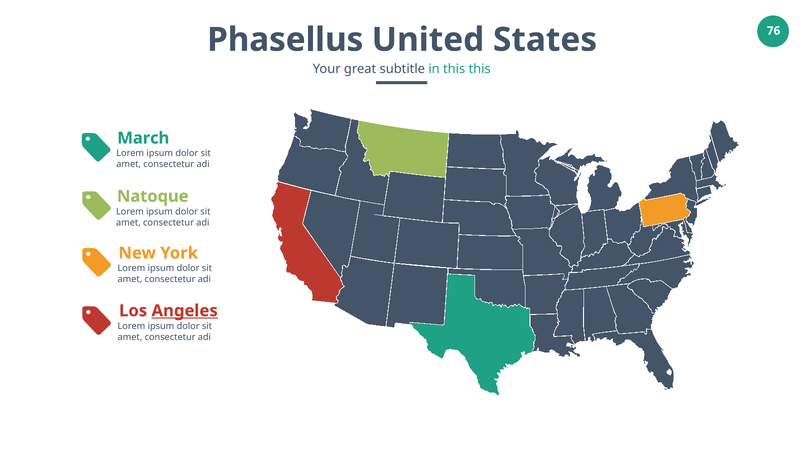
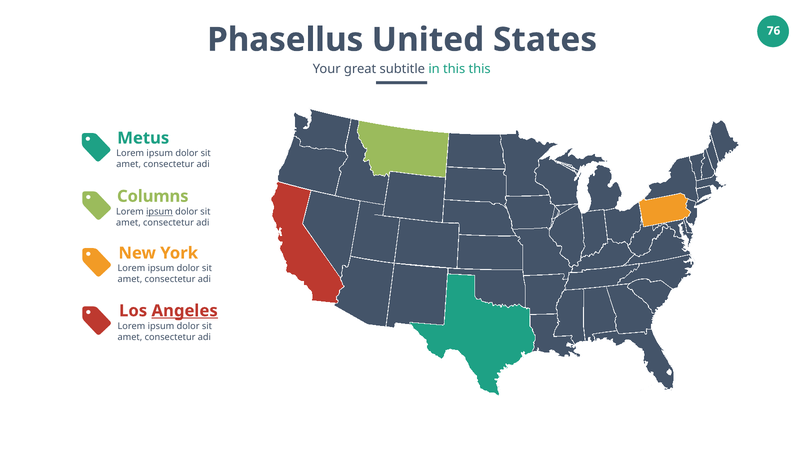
March: March -> Metus
Natoque: Natoque -> Columns
ipsum at (159, 212) underline: none -> present
